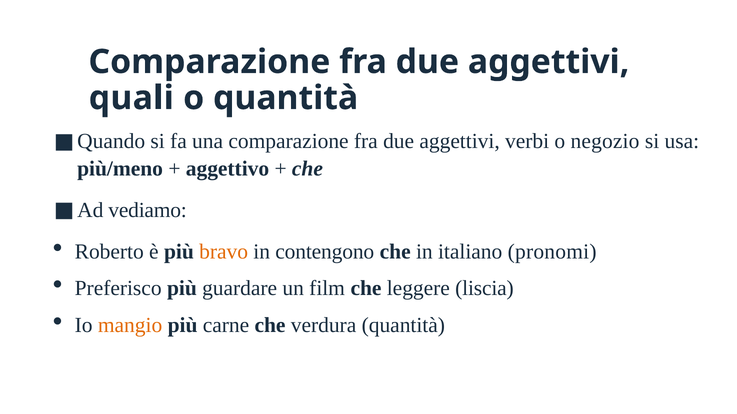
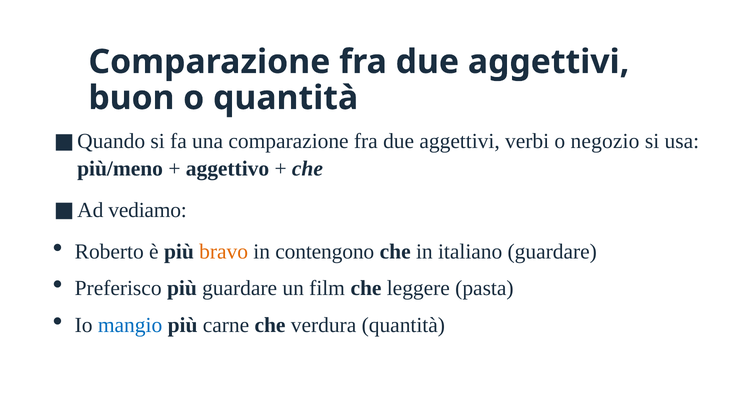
quali: quali -> buon
italiano pronomi: pronomi -> guardare
liscia: liscia -> pasta
mangio colour: orange -> blue
